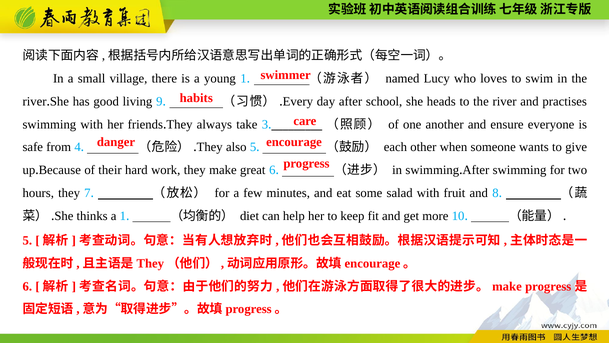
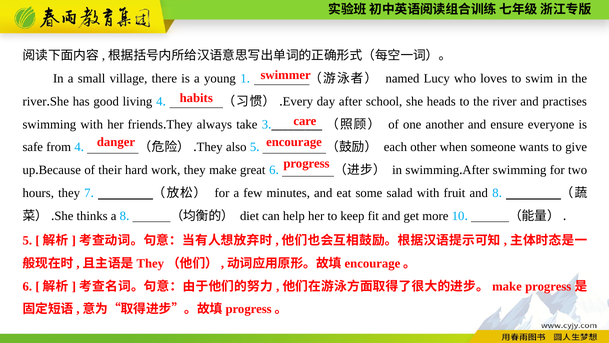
living 9: 9 -> 4
a 1: 1 -> 8
